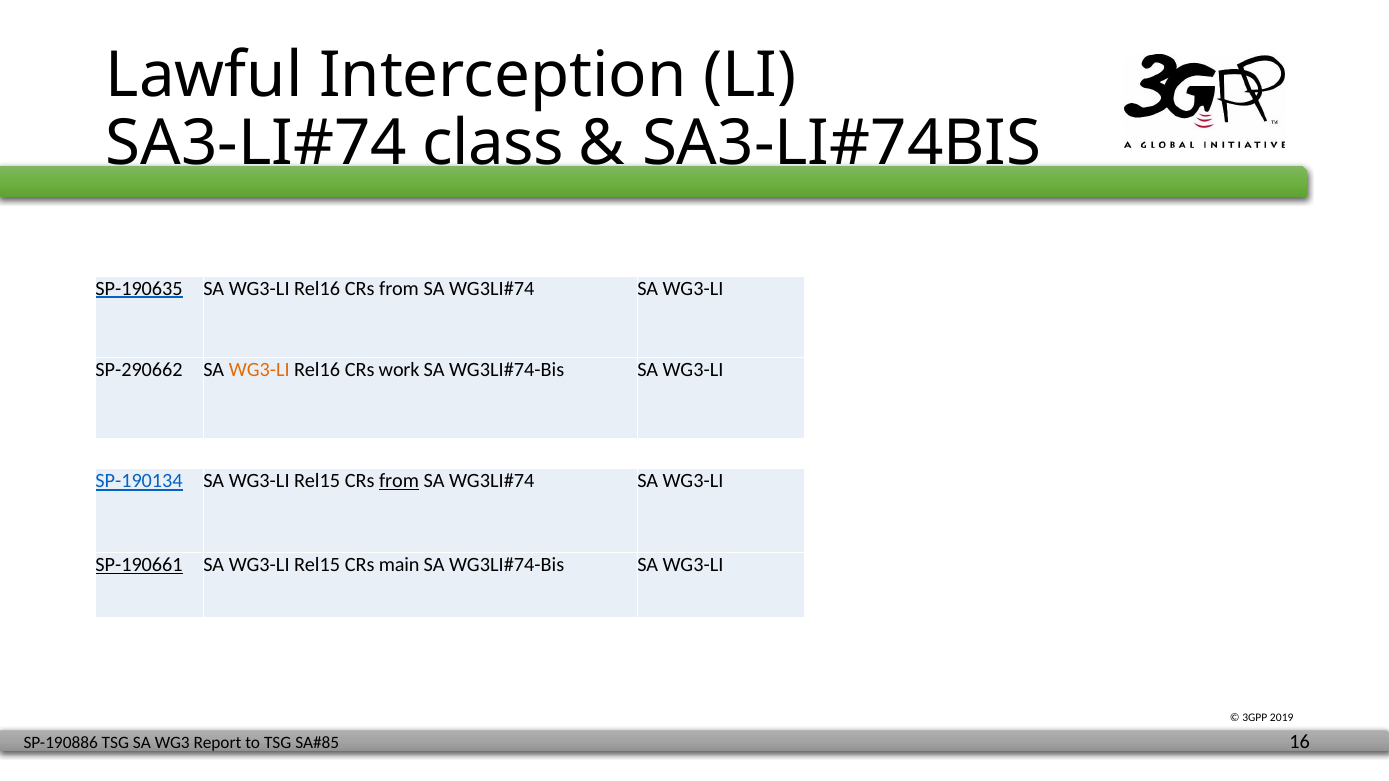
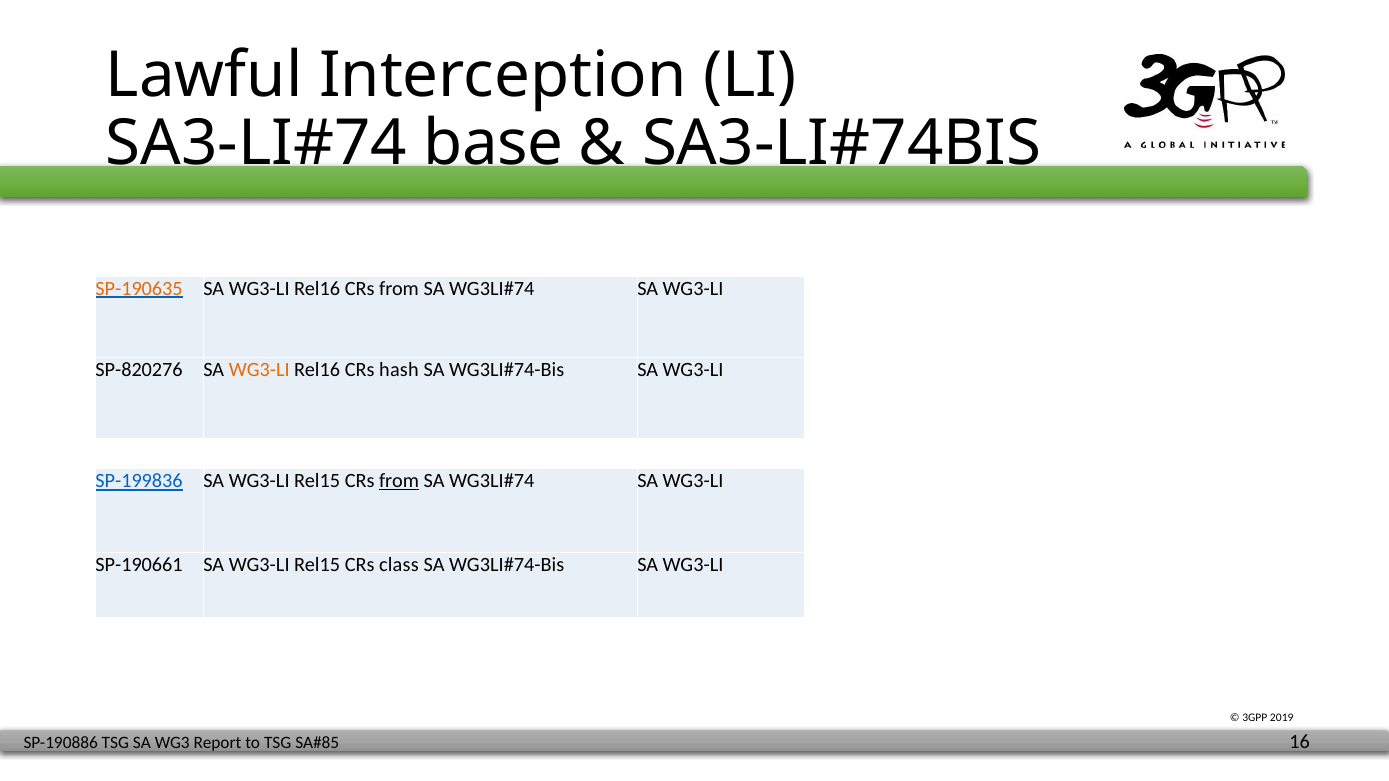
class: class -> base
SP-190635 colour: black -> orange
SP-290662: SP-290662 -> SP-820276
work: work -> hash
SP-190134: SP-190134 -> SP-199836
SP-190661 underline: present -> none
main: main -> class
